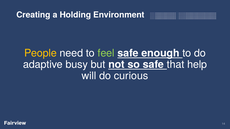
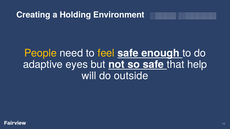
feel colour: light green -> yellow
busy: busy -> eyes
curious: curious -> outside
